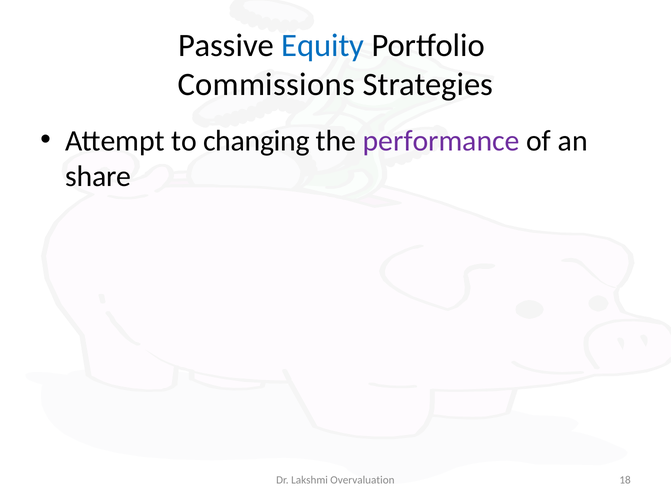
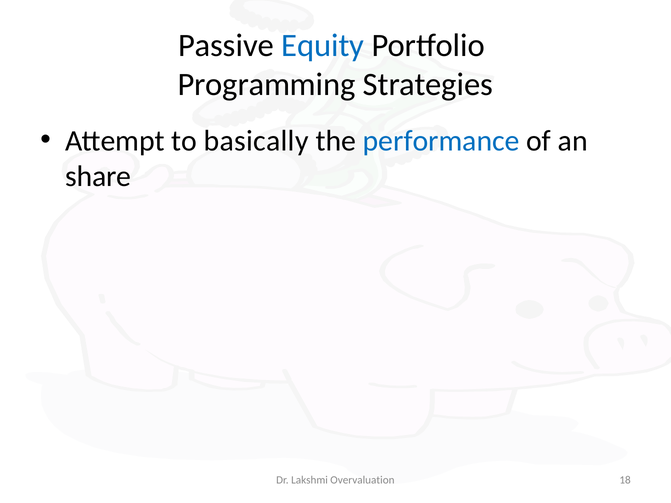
Commissions: Commissions -> Programming
changing: changing -> basically
performance colour: purple -> blue
